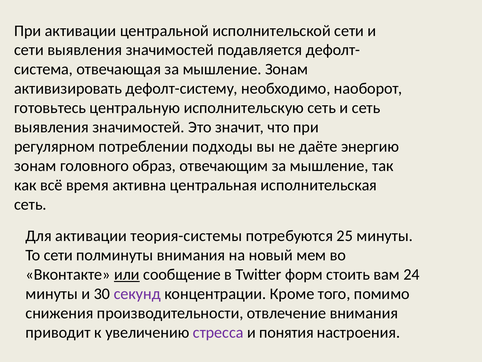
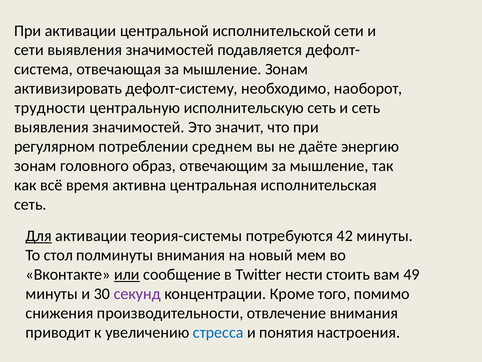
готовьтесь: готовьтесь -> трудности
подходы: подходы -> среднем
Для underline: none -> present
25: 25 -> 42
То сети: сети -> стол
форм: форм -> нести
24: 24 -> 49
стресса colour: purple -> blue
